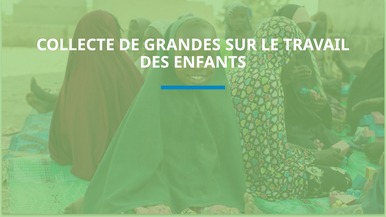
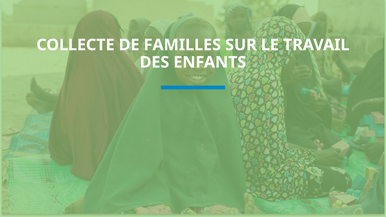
GRANDES: GRANDES -> FAMILLES
